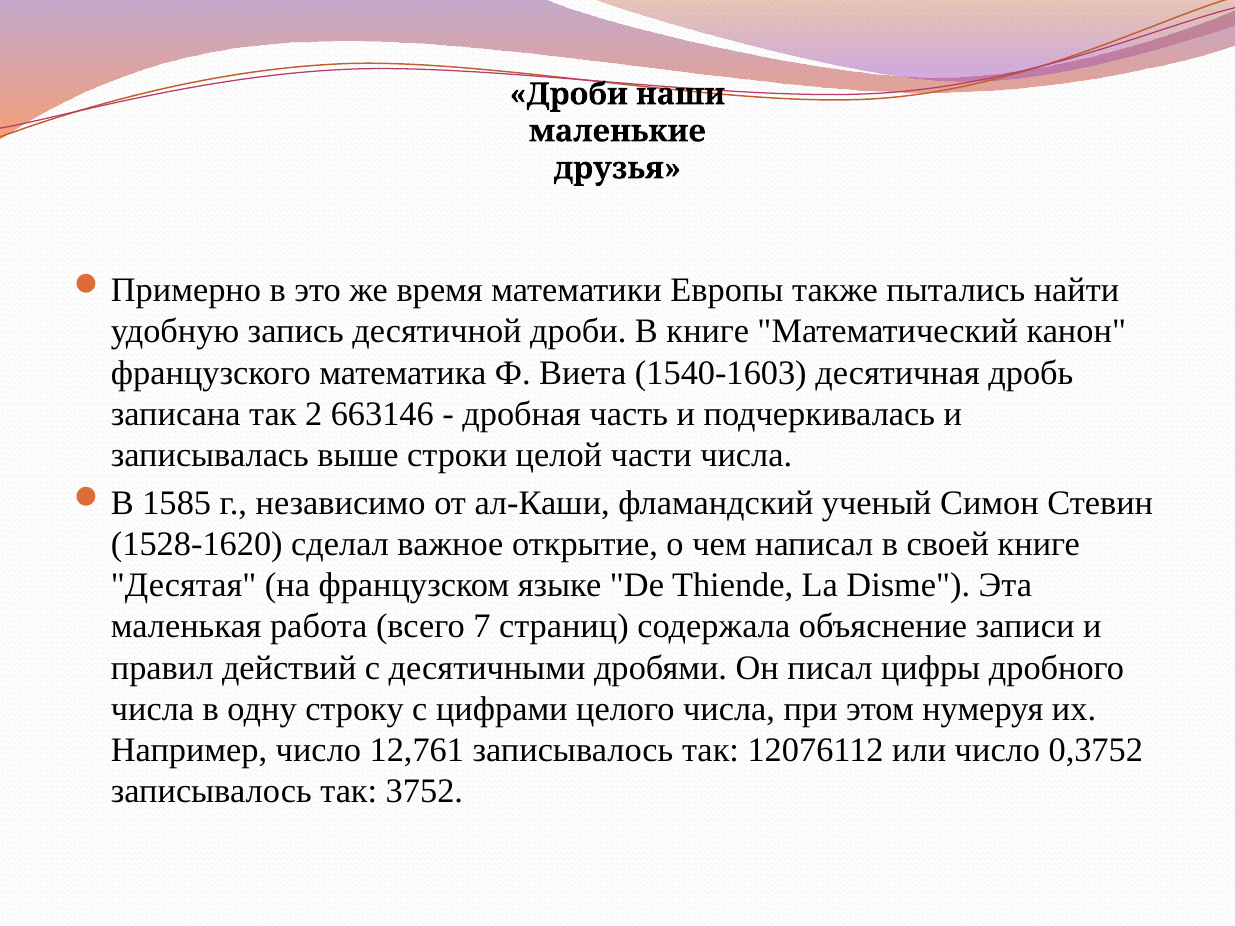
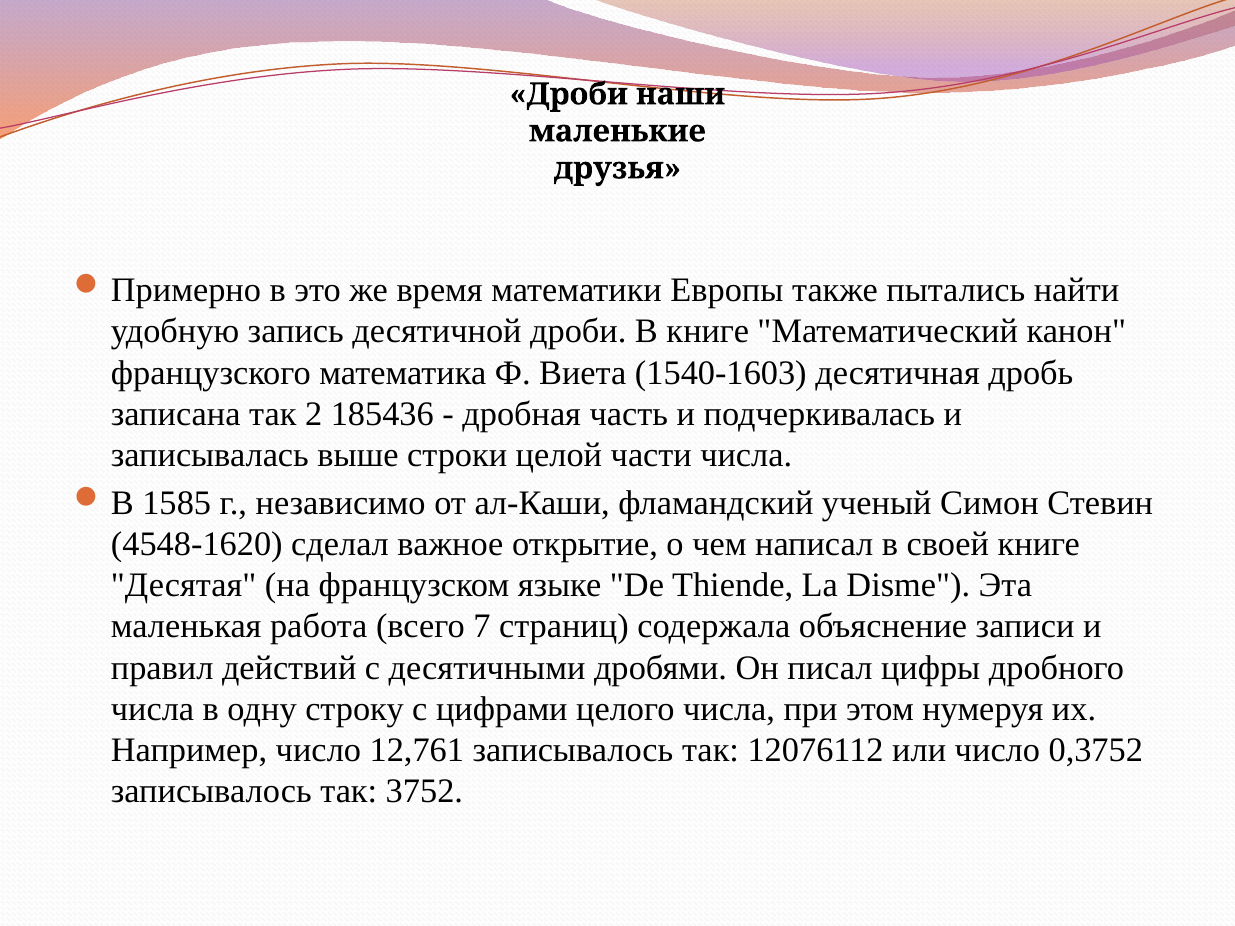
663146: 663146 -> 185436
1528-1620: 1528-1620 -> 4548-1620
